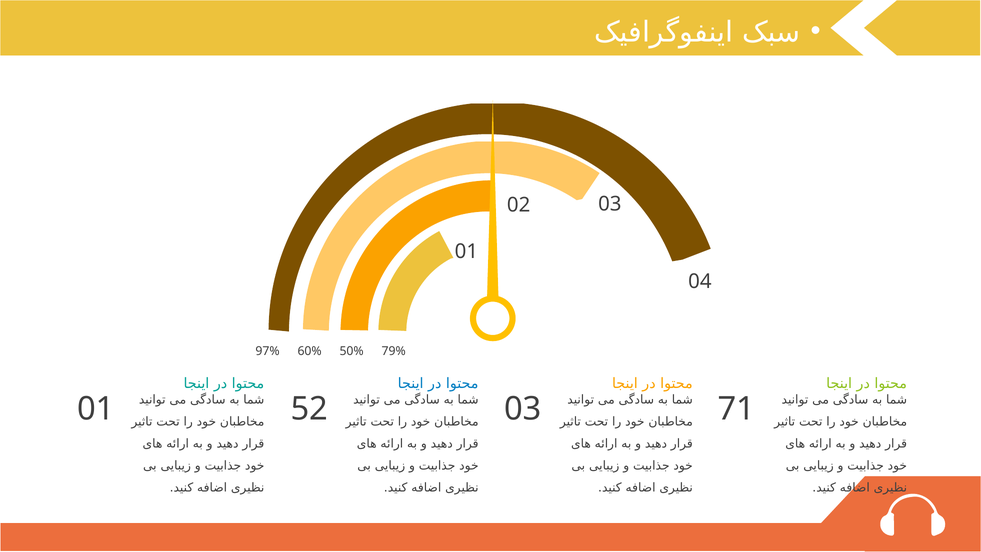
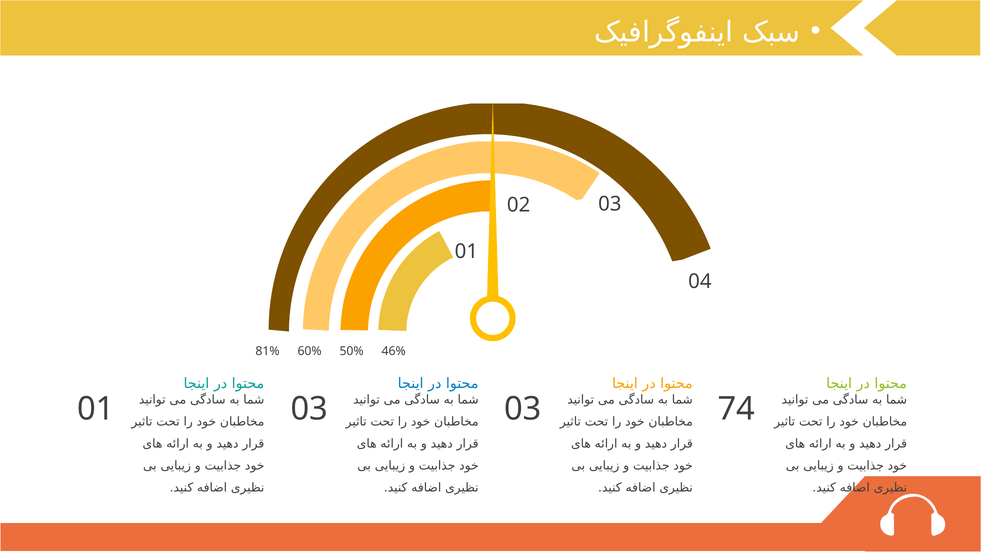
97%: 97% -> 81%
79%: 79% -> 46%
01 52: 52 -> 03
71: 71 -> 74
